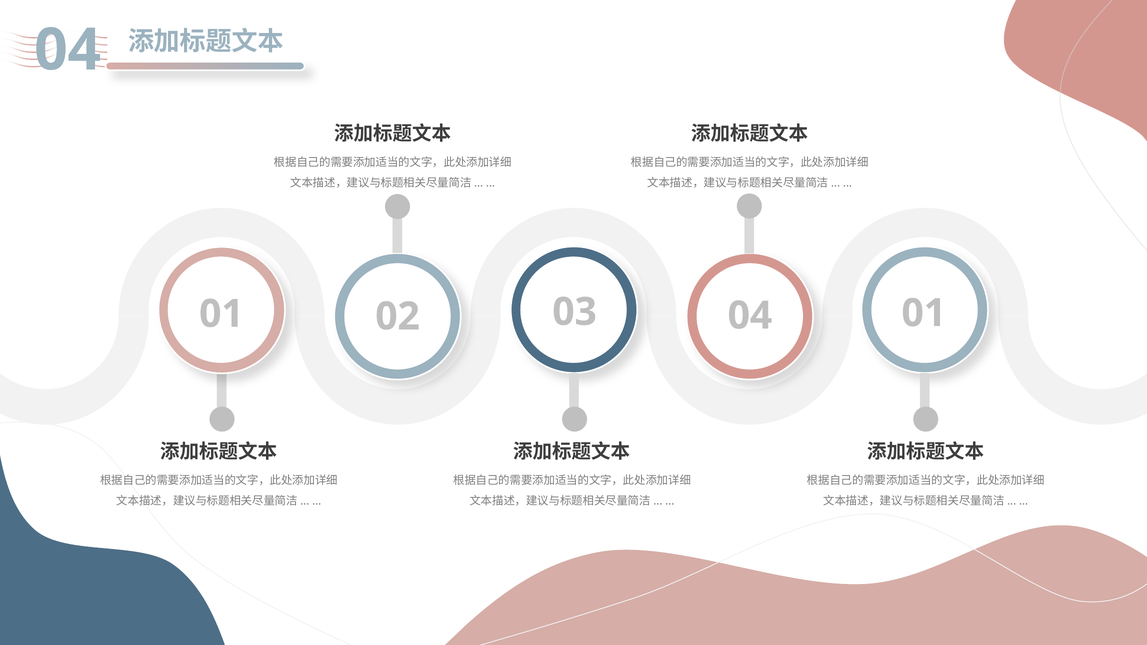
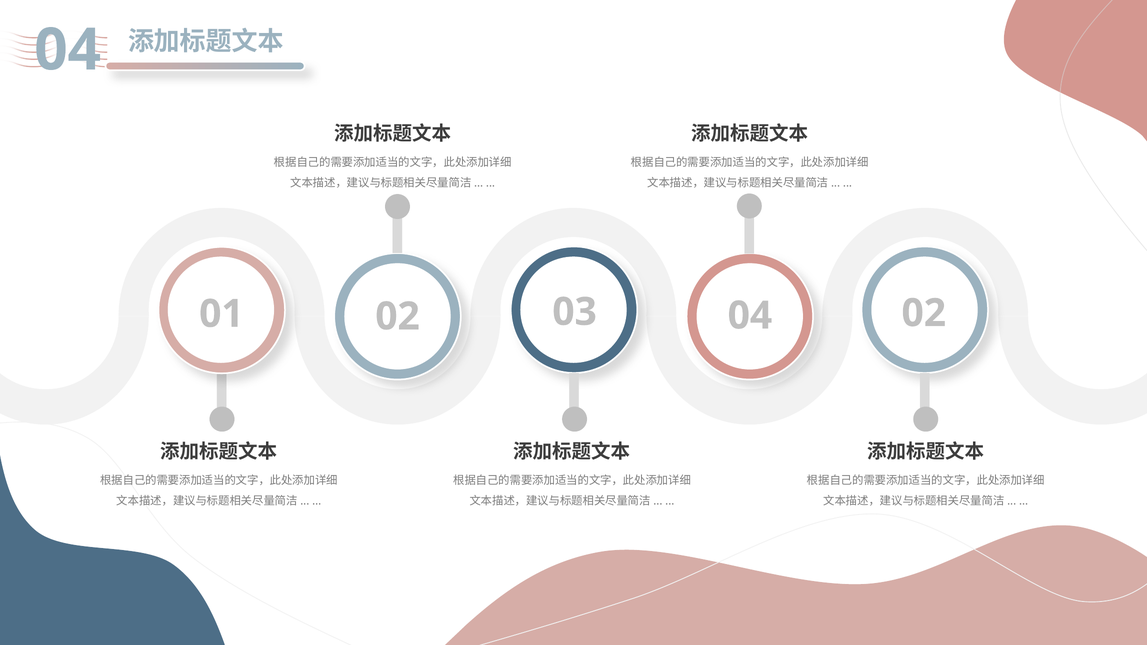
01 at (924, 313): 01 -> 02
